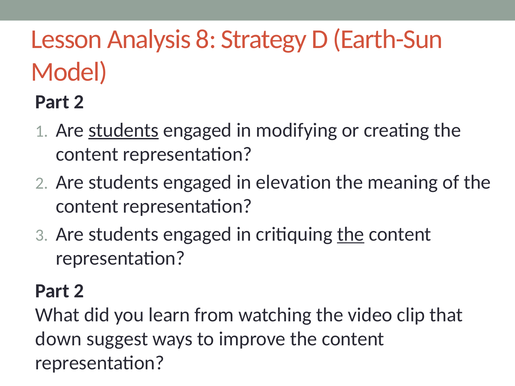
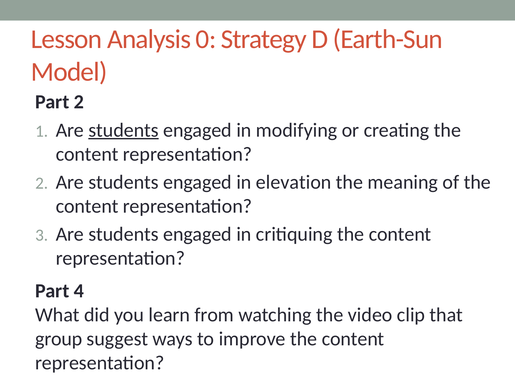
8: 8 -> 0
the at (351, 234) underline: present -> none
2 at (79, 291): 2 -> 4
down: down -> group
